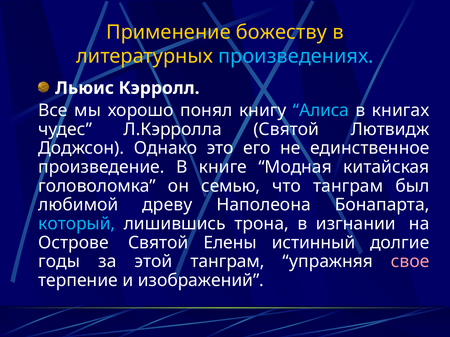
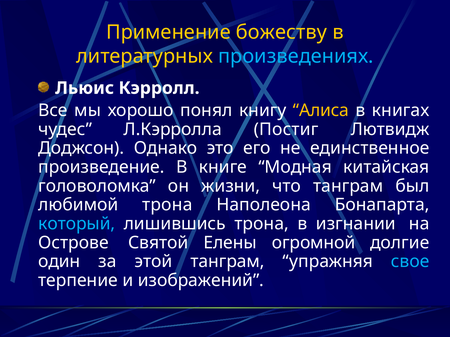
Алиса colour: light blue -> yellow
Л.Кэрролла Святой: Святой -> Постиг
семью: семью -> жизни
любимой древу: древу -> трона
истинный: истинный -> огромной
годы: годы -> один
свое colour: pink -> light blue
